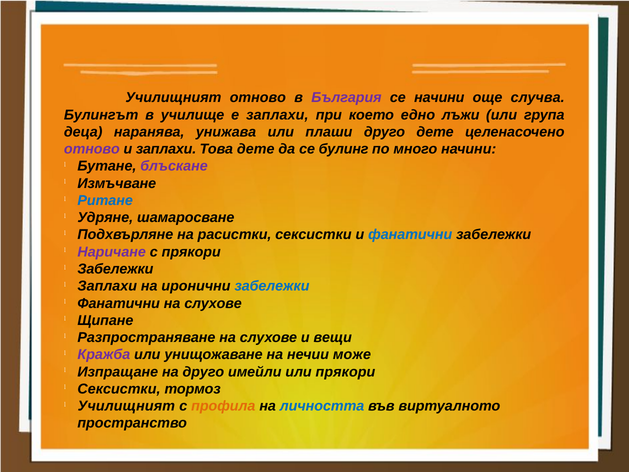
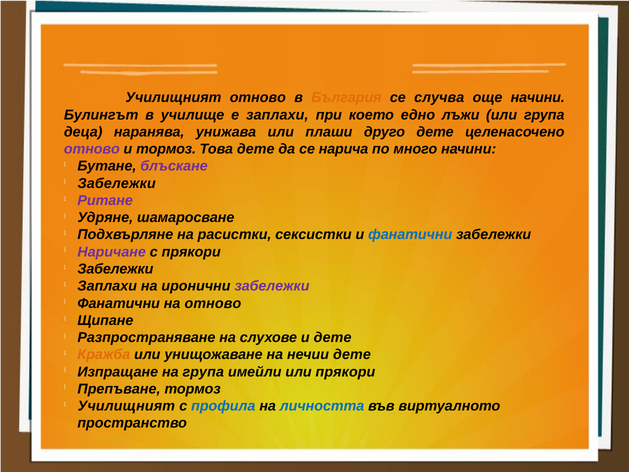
България colour: purple -> orange
се начини: начини -> случва
още случва: случва -> начини
и заплахи: заплахи -> тормоз
булинг: булинг -> нарича
Измъчване at (117, 183): Измъчване -> Забележки
Ритане colour: blue -> purple
забележки at (272, 286) colour: blue -> purple
слухове at (213, 303): слухове -> отново
и вещи: вещи -> дете
Кражба colour: purple -> orange
нечии може: може -> дете
на друго: друго -> група
Сексистки at (119, 389): Сексистки -> Препъване
профила colour: orange -> blue
